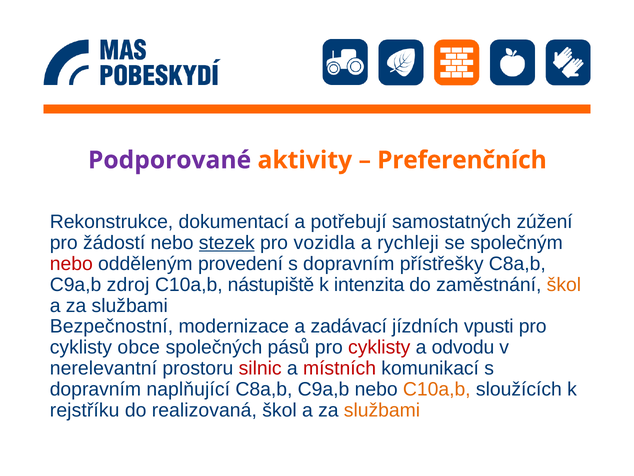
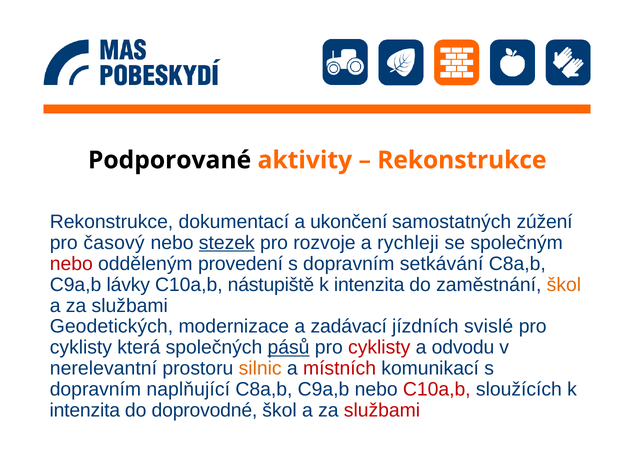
Podporované colour: purple -> black
Preferenčních at (462, 160): Preferenčních -> Rekonstrukce
potřebují: potřebují -> ukončení
žádostí: žádostí -> časový
vozidla: vozidla -> rozvoje
přístřešky: přístřešky -> setkávání
zdroj: zdroj -> lávky
Bezpečnostní: Bezpečnostní -> Geodetických
vpusti: vpusti -> svislé
obce: obce -> která
pásů underline: none -> present
silnic colour: red -> orange
C10a,b at (437, 389) colour: orange -> red
rejstříku at (85, 410): rejstříku -> intenzita
realizovaná: realizovaná -> doprovodné
službami at (382, 410) colour: orange -> red
